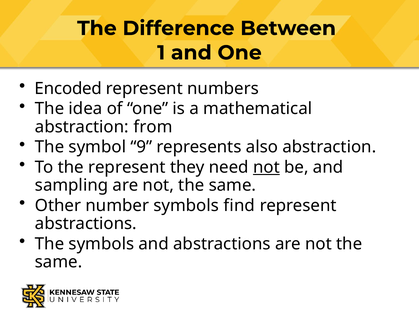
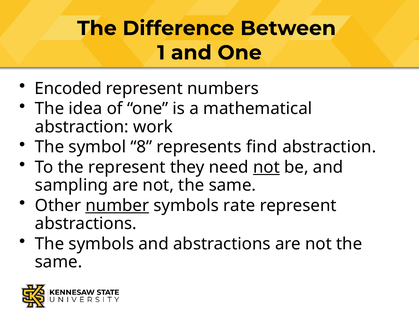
from: from -> work
9: 9 -> 8
also: also -> find
number underline: none -> present
find: find -> rate
